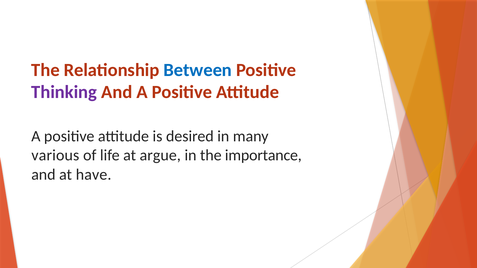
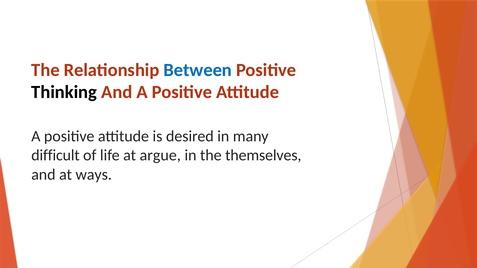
Thinking colour: purple -> black
various: various -> difficult
importance: importance -> themselves
have: have -> ways
